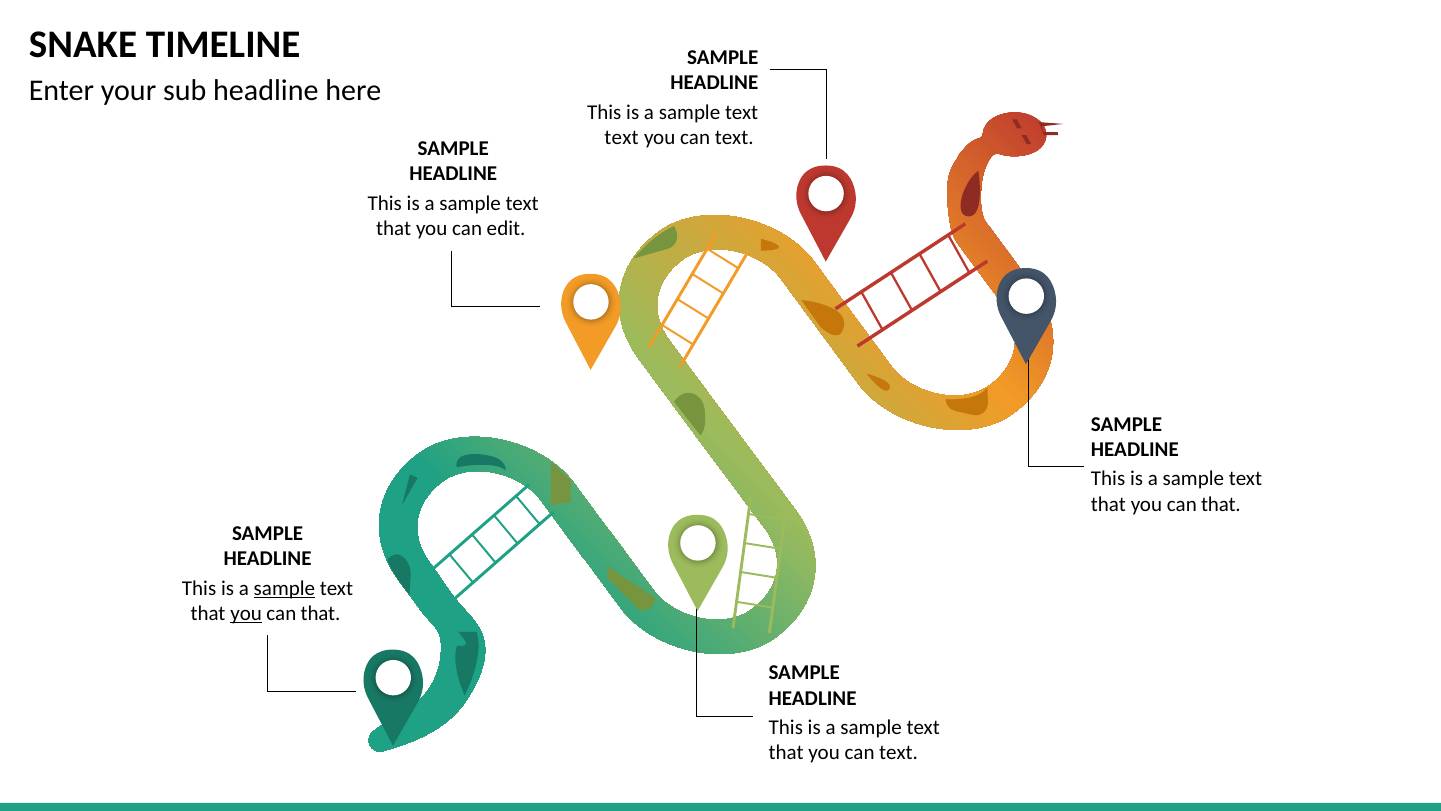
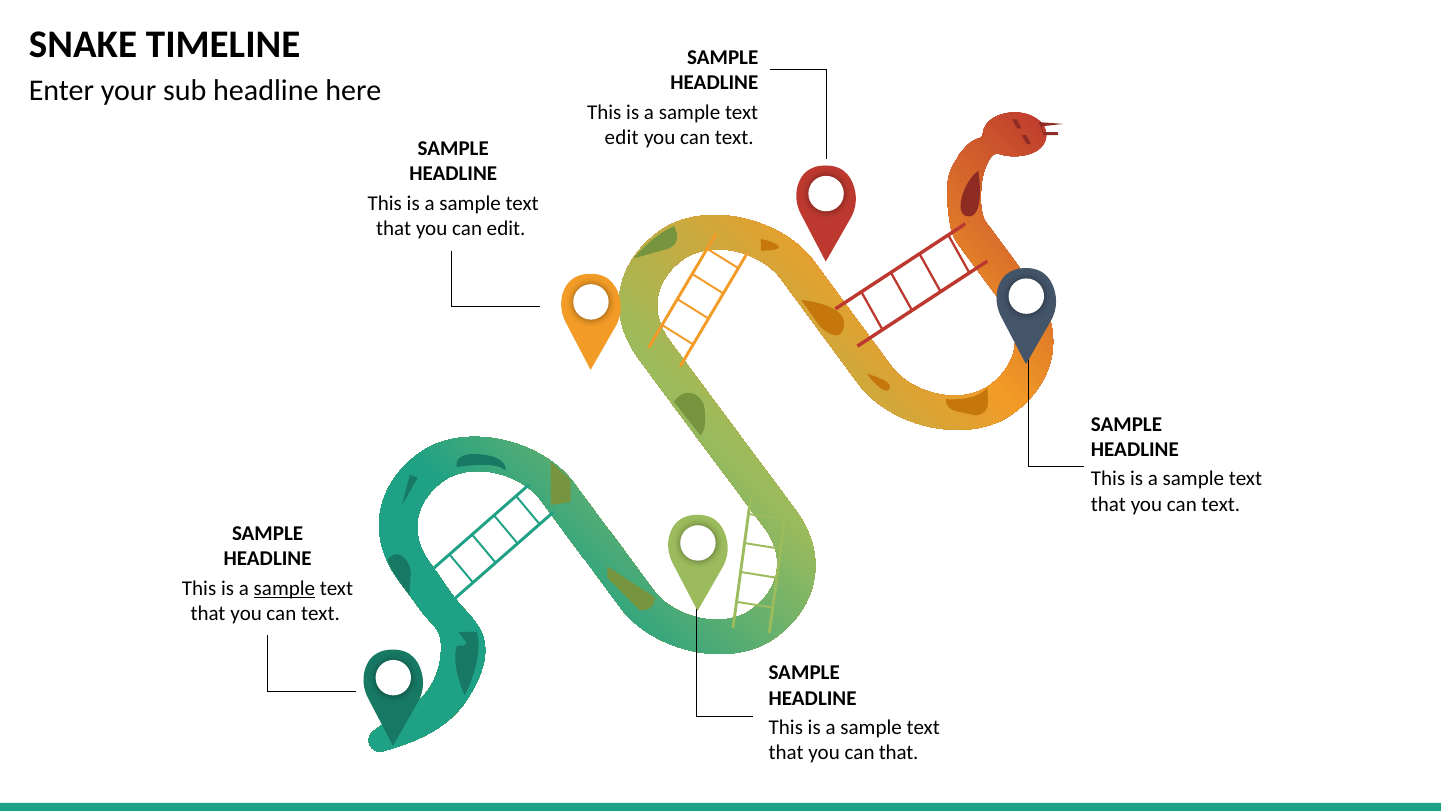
text at (622, 137): text -> edit
that at (1221, 504): that -> text
you at (246, 613) underline: present -> none
that at (321, 613): that -> text
that you can text: text -> that
